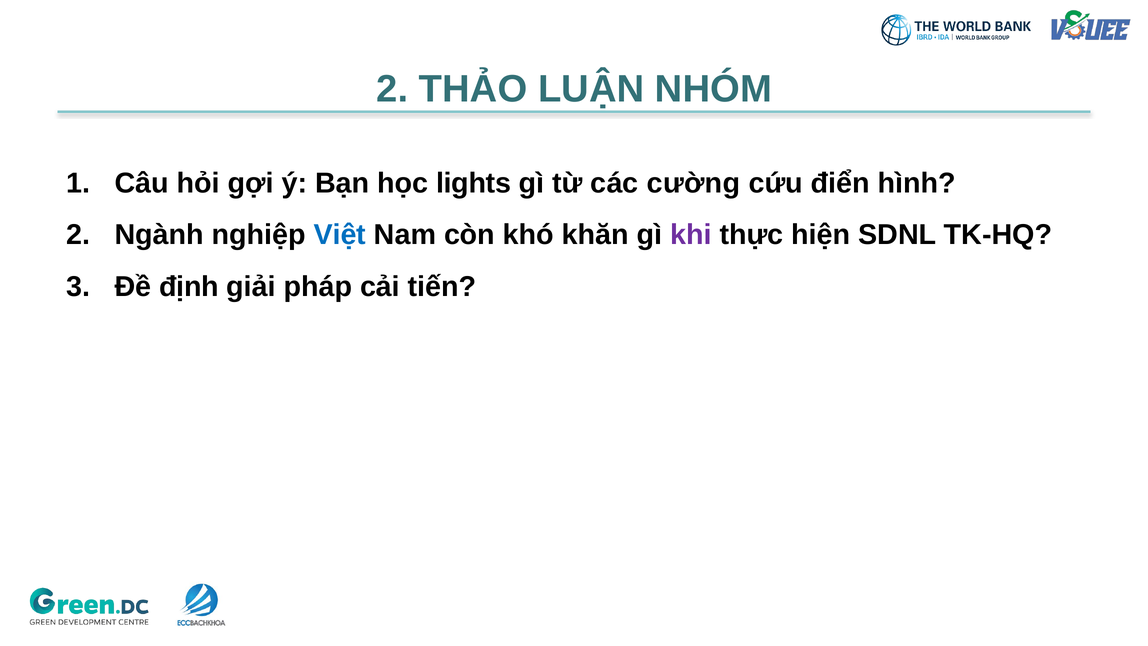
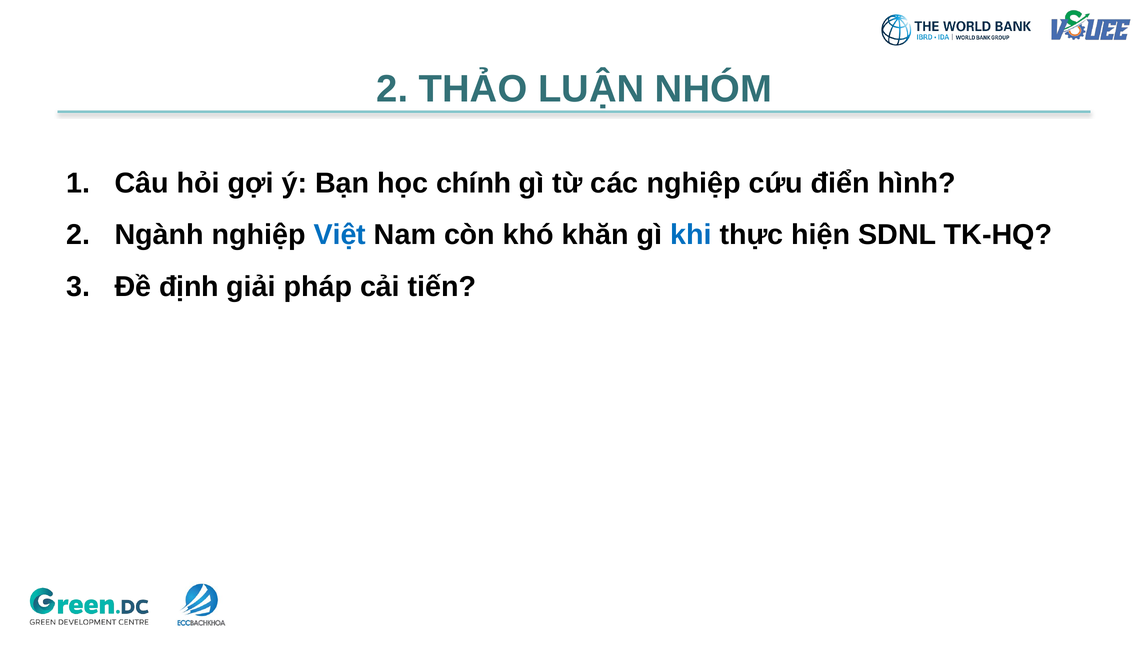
lights: lights -> chính
các cường: cường -> nghiệp
khi colour: purple -> blue
